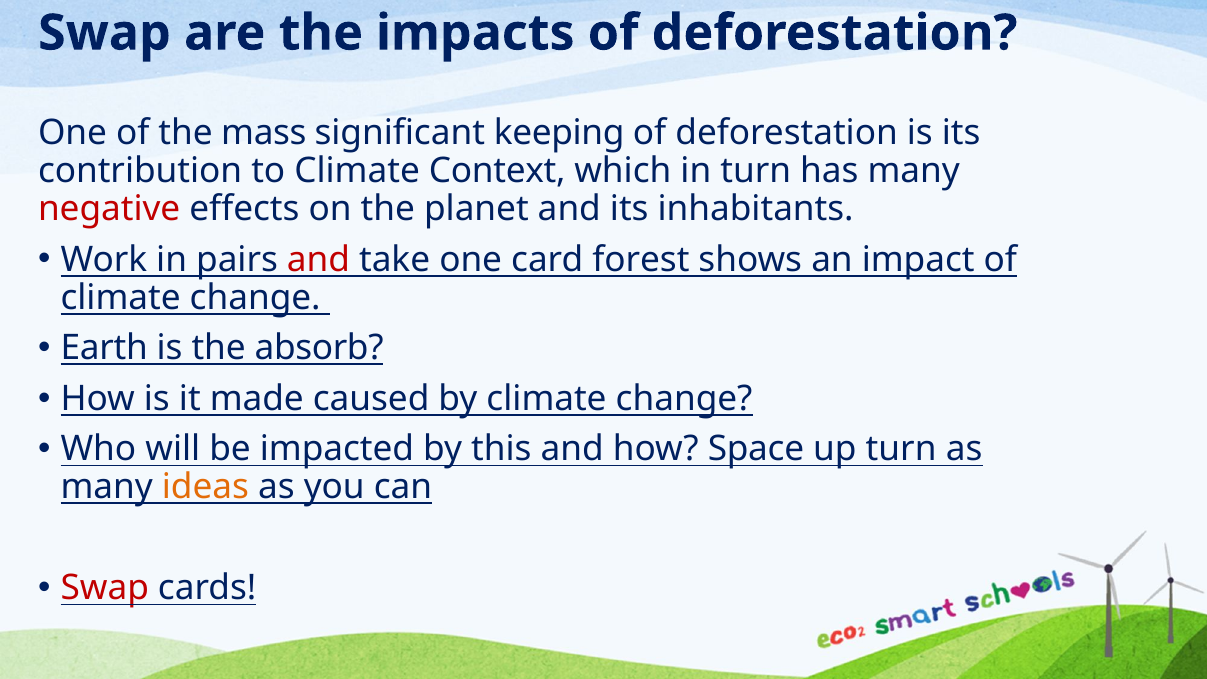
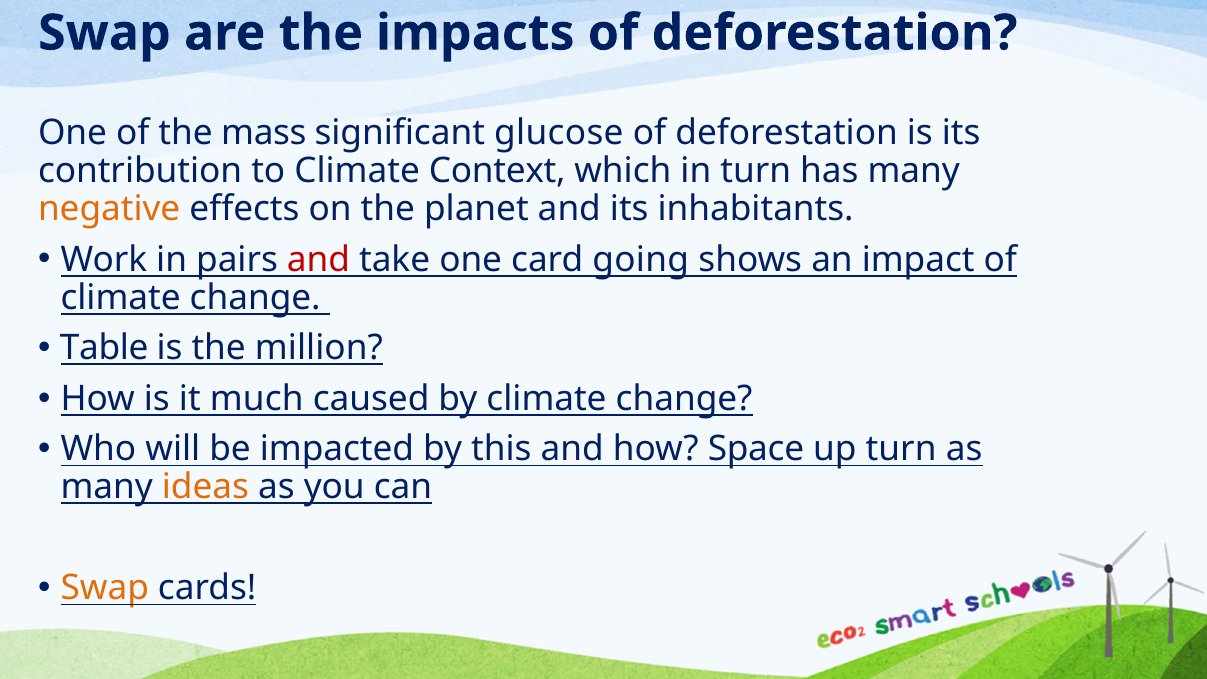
keeping: keeping -> glucose
negative colour: red -> orange
forest: forest -> going
Earth: Earth -> Table
absorb: absorb -> million
made: made -> much
Swap at (105, 588) colour: red -> orange
